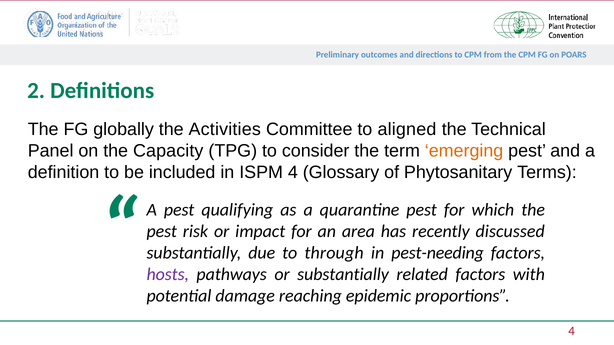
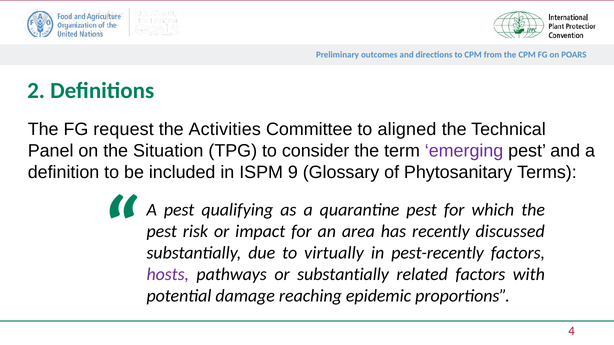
globally: globally -> request
Capacity: Capacity -> Situation
emerging colour: orange -> purple
ISPM 4: 4 -> 9
through: through -> virtually
pest-needing: pest-needing -> pest-recently
